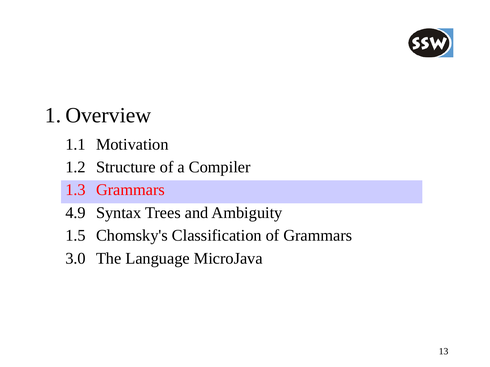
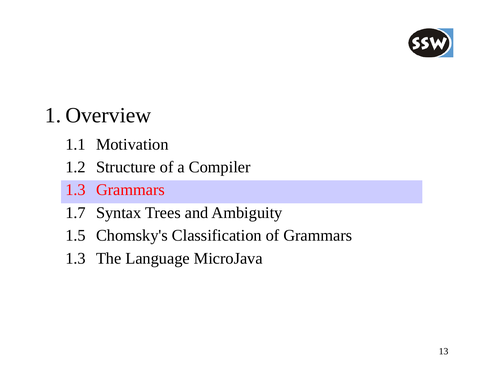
4.9: 4.9 -> 1.7
3.0 at (76, 259): 3.0 -> 1.3
